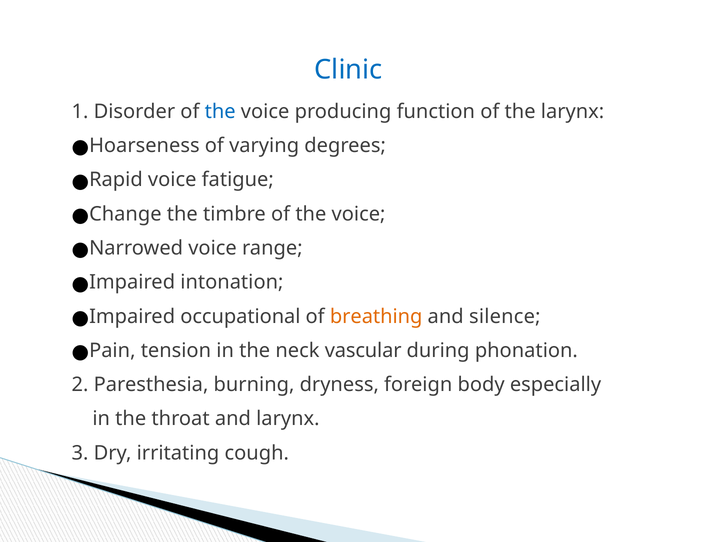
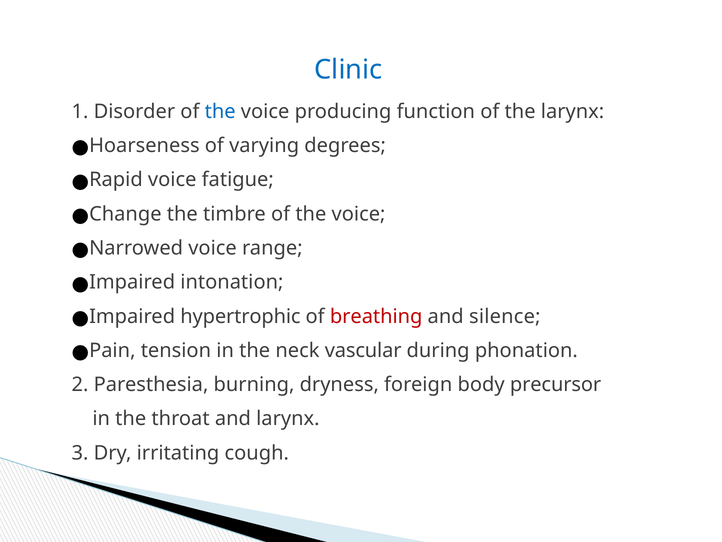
occupational: occupational -> hypertrophic
breathing colour: orange -> red
especially: especially -> precursor
